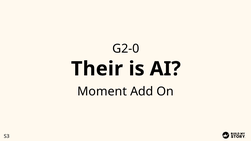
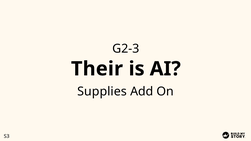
G2-0: G2-0 -> G2-3
Moment: Moment -> Supplies
